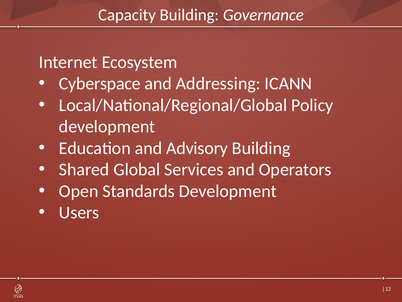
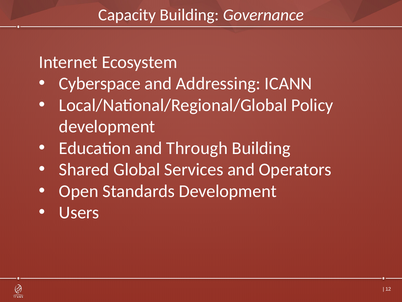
Advisory: Advisory -> Through
